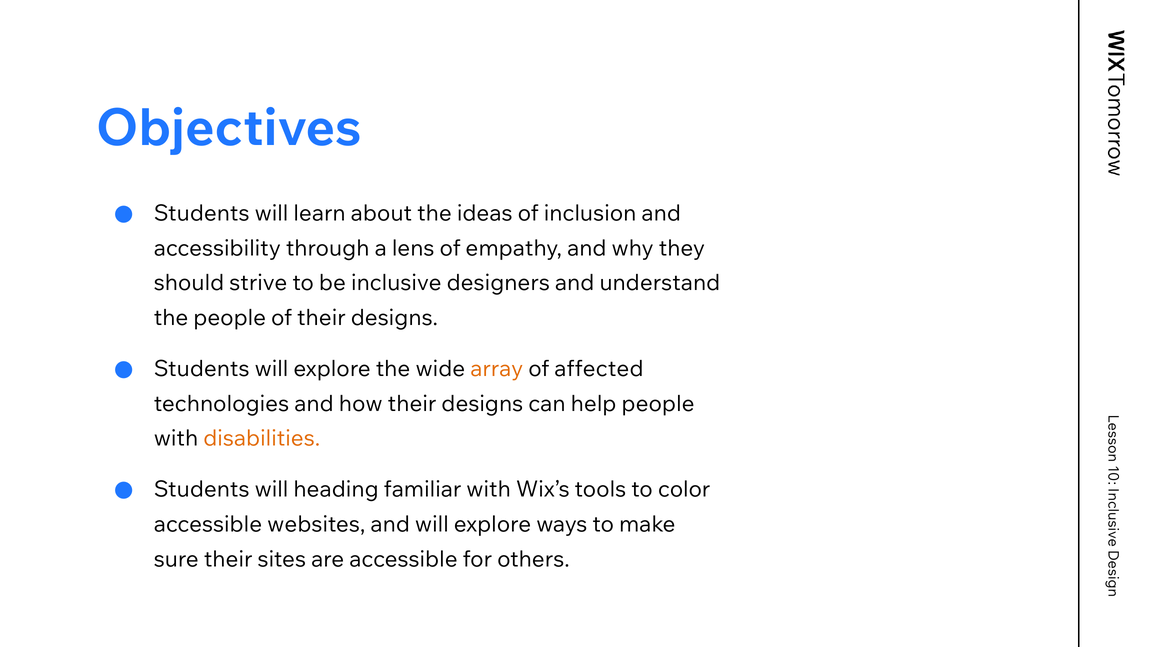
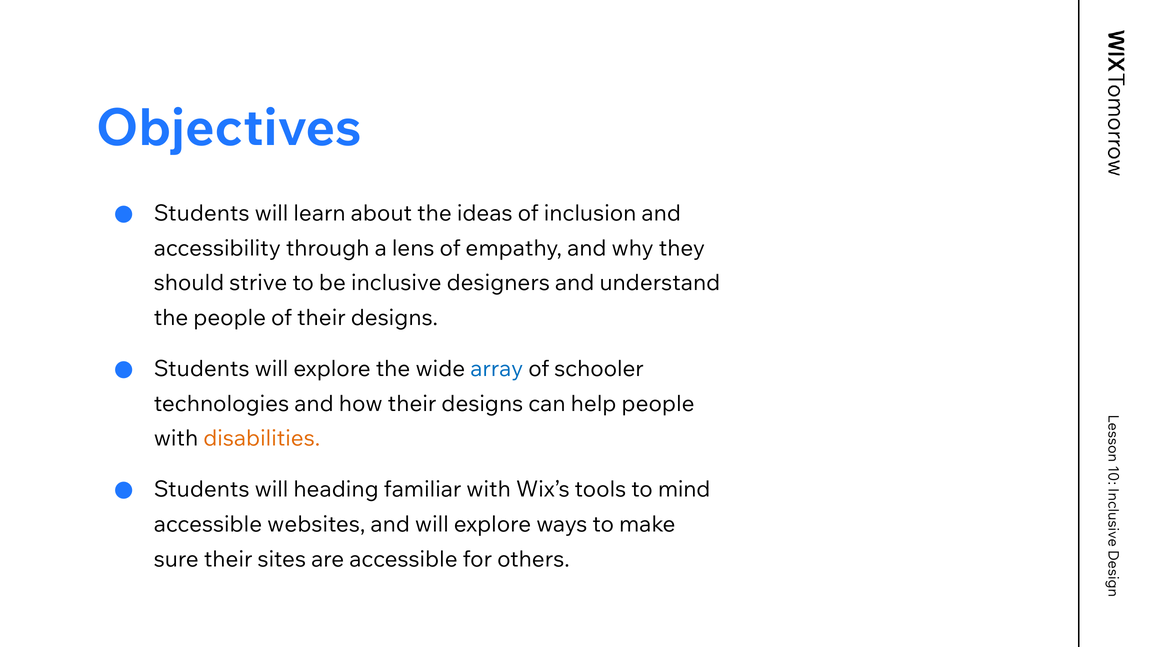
array colour: orange -> blue
affected: affected -> schooler
color: color -> mind
